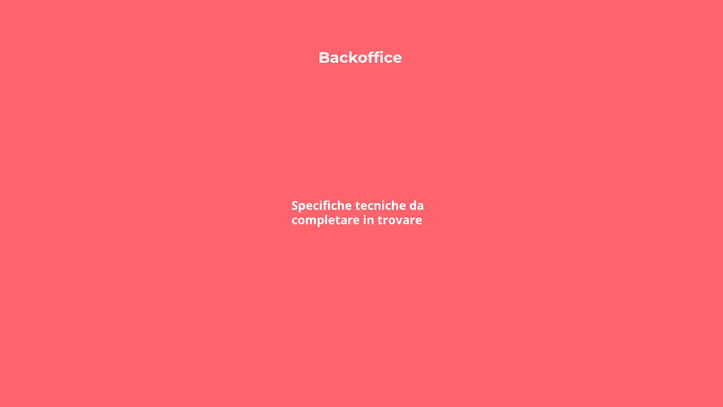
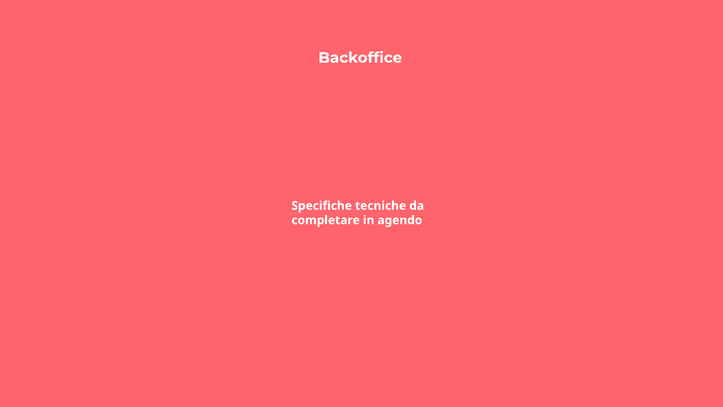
trovare: trovare -> agendo
